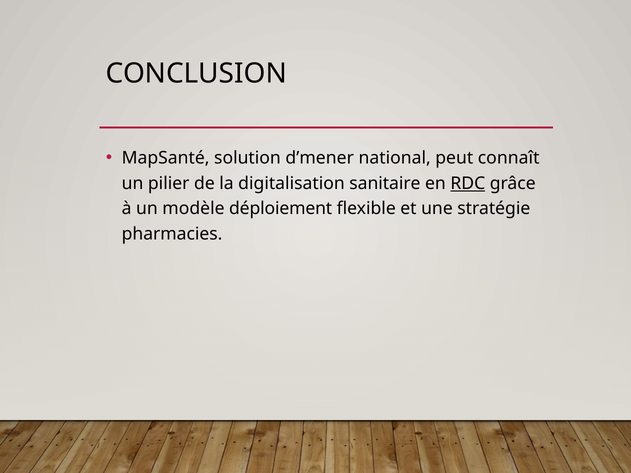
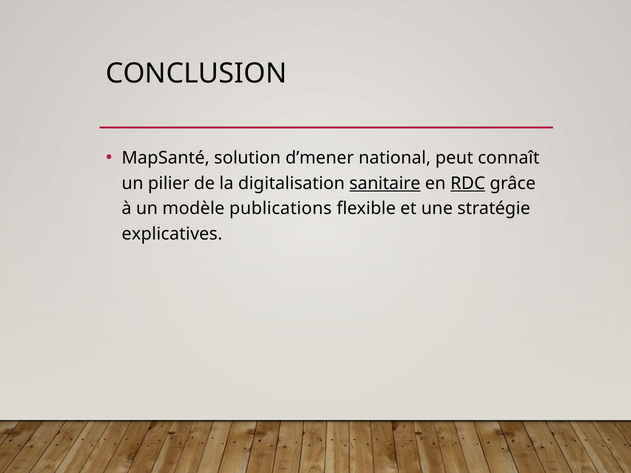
sanitaire underline: none -> present
déploiement: déploiement -> publications
pharmacies: pharmacies -> explicatives
